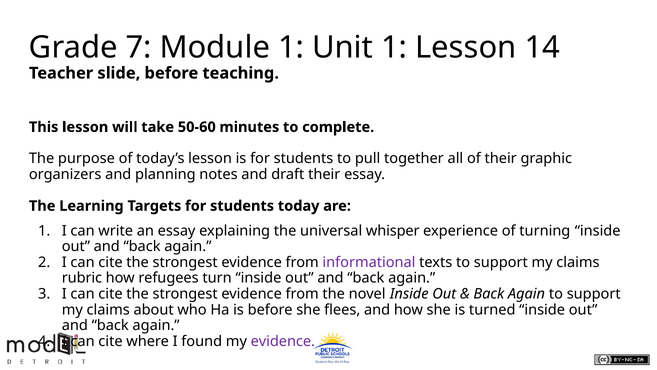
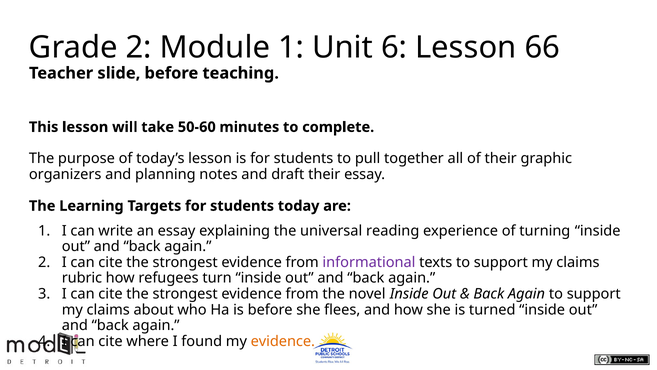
Grade 7: 7 -> 2
Unit 1: 1 -> 6
14: 14 -> 66
whisper: whisper -> reading
evidence at (283, 341) colour: purple -> orange
